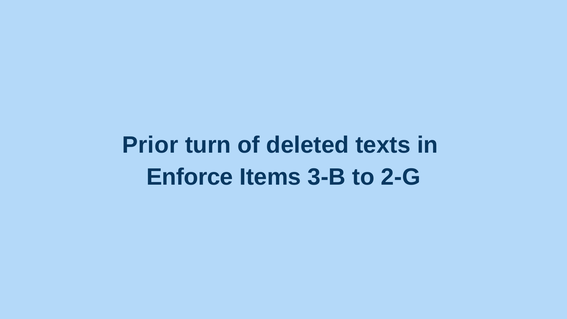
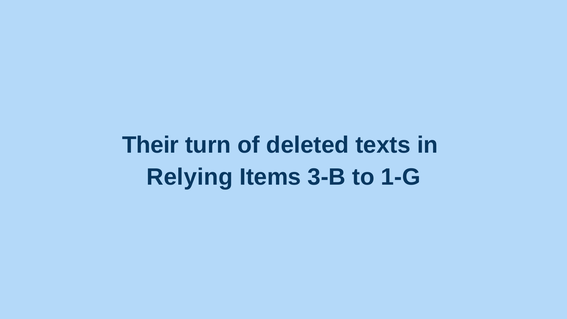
Prior: Prior -> Their
Enforce: Enforce -> Relying
2-G: 2-G -> 1-G
